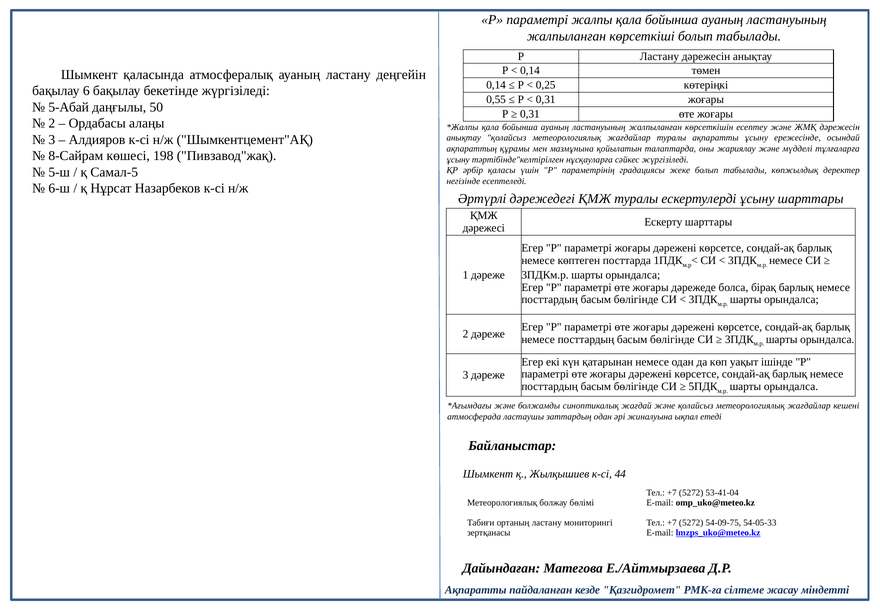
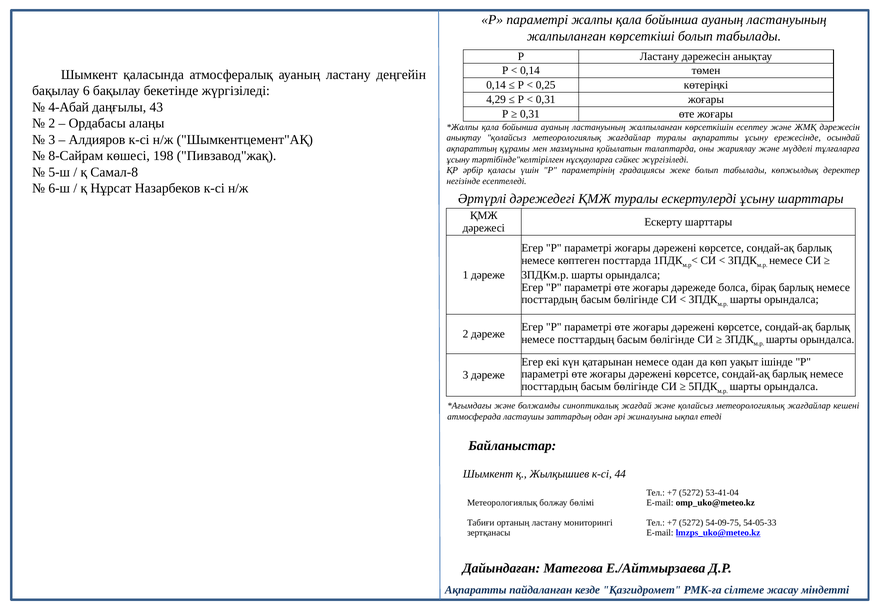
0,55: 0,55 -> 4,29
5-Абай: 5-Абай -> 4-Абай
50: 50 -> 43
Самал-5: Самал-5 -> Самал-8
